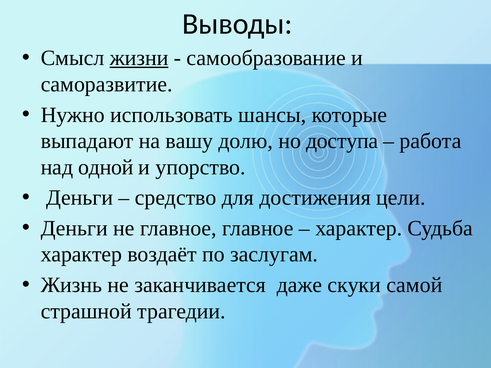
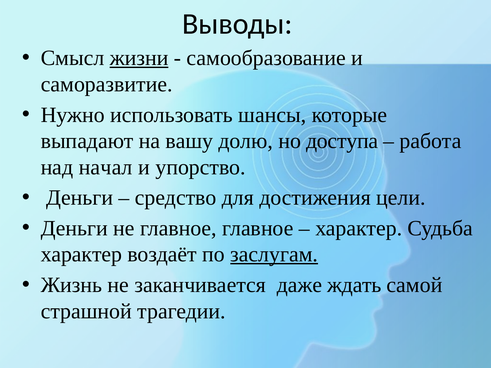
одной: одной -> начал
заслугам underline: none -> present
скуки: скуки -> ждать
